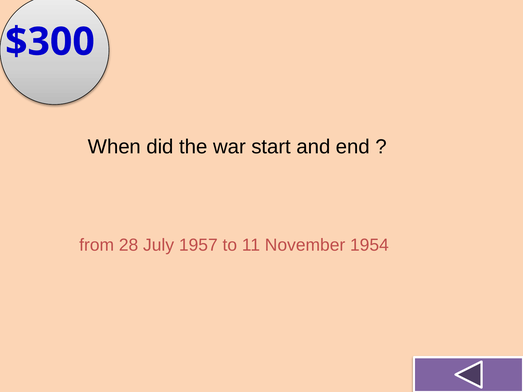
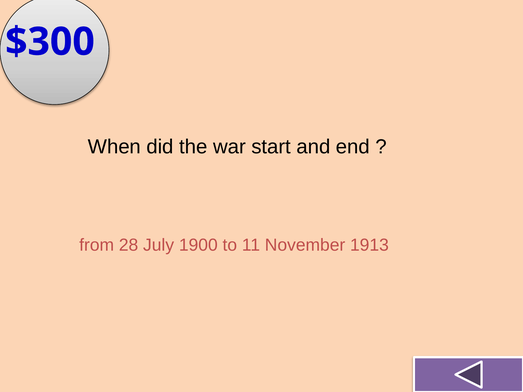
1957: 1957 -> 1900
1954: 1954 -> 1913
